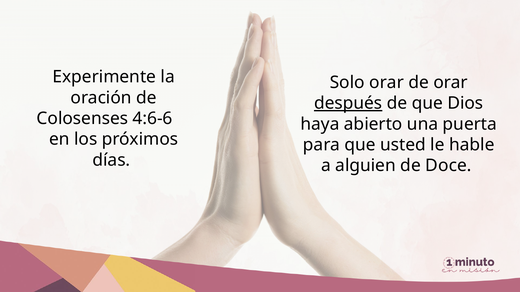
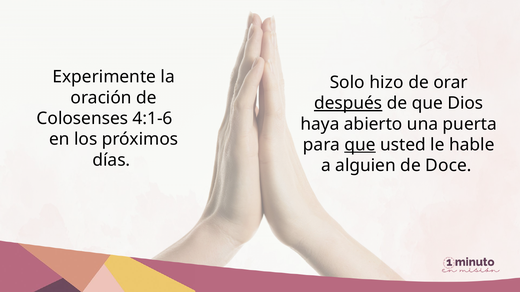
Solo orar: orar -> hizo
4:6-6: 4:6-6 -> 4:1-6
que at (360, 145) underline: none -> present
